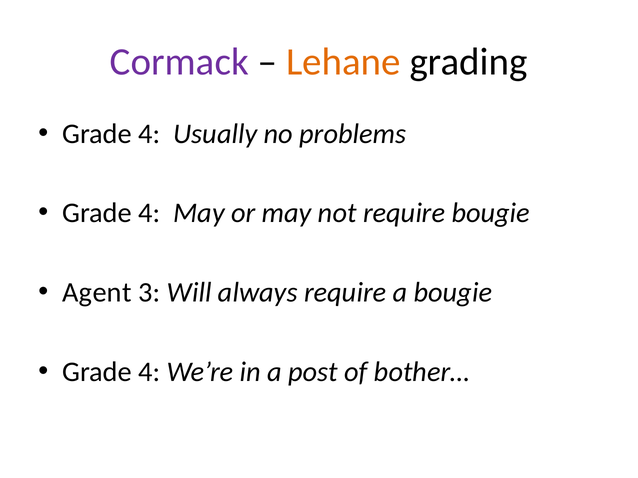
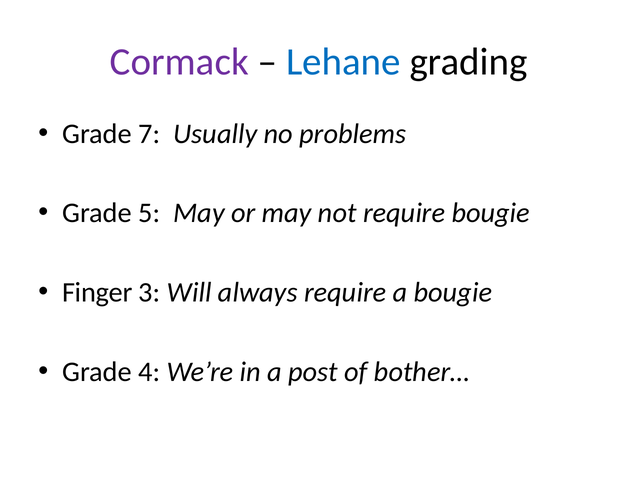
Lehane colour: orange -> blue
4 at (149, 134): 4 -> 7
4 at (149, 213): 4 -> 5
Agent: Agent -> Finger
